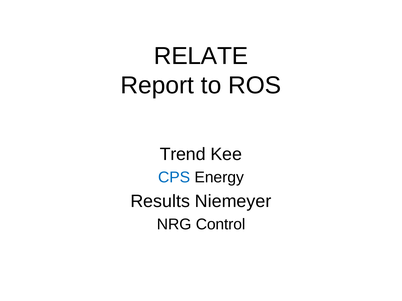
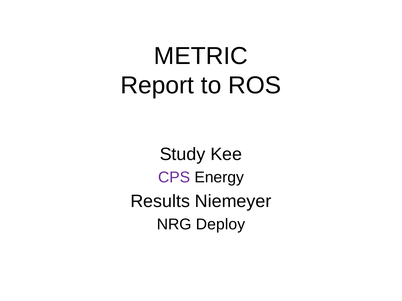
RELATE: RELATE -> METRIC
Trend: Trend -> Study
CPS colour: blue -> purple
Control: Control -> Deploy
